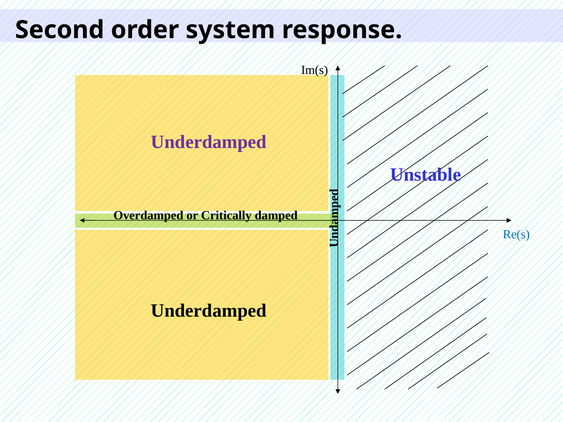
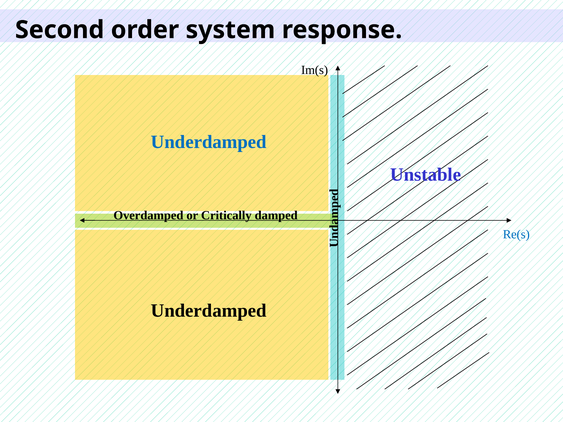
Underdamped at (209, 142) colour: purple -> blue
